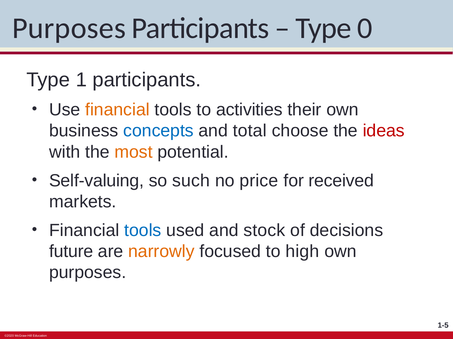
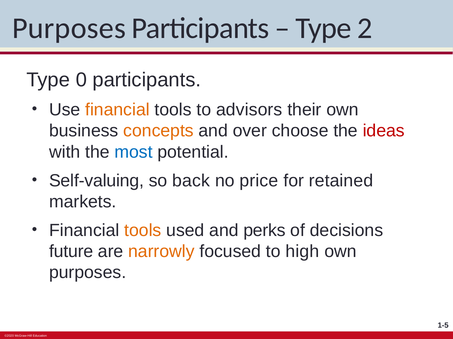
0: 0 -> 2
1: 1 -> 0
activities: activities -> advisors
concepts colour: blue -> orange
total: total -> over
most colour: orange -> blue
such: such -> back
received: received -> retained
tools at (143, 231) colour: blue -> orange
stock: stock -> perks
